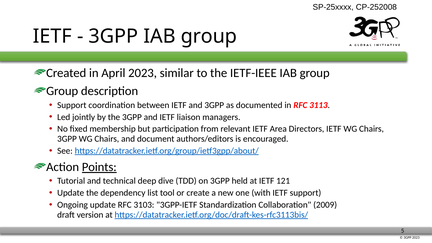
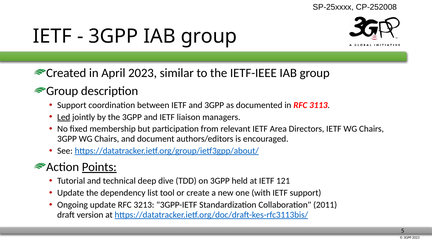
Led underline: none -> present
3103: 3103 -> 3213
2009: 2009 -> 2011
